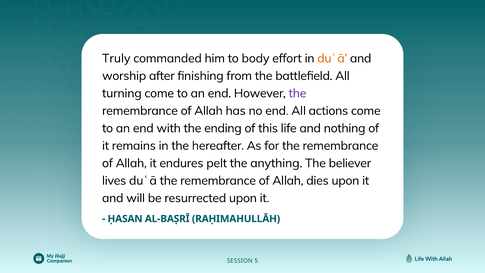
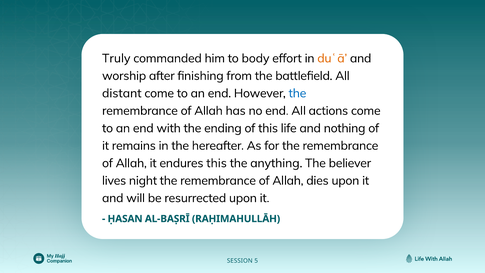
turning: turning -> distant
the at (297, 93) colour: purple -> blue
endures pelt: pelt -> this
lives duʿā: duʿā -> night
